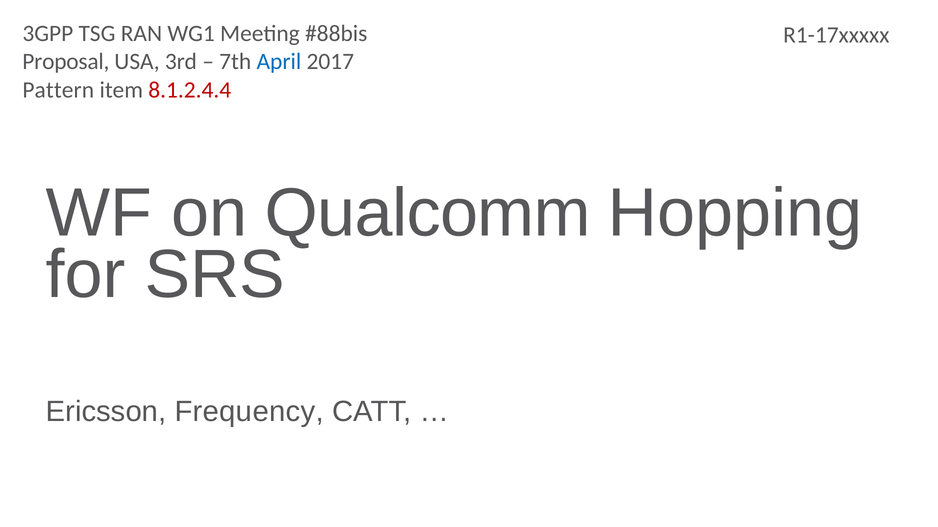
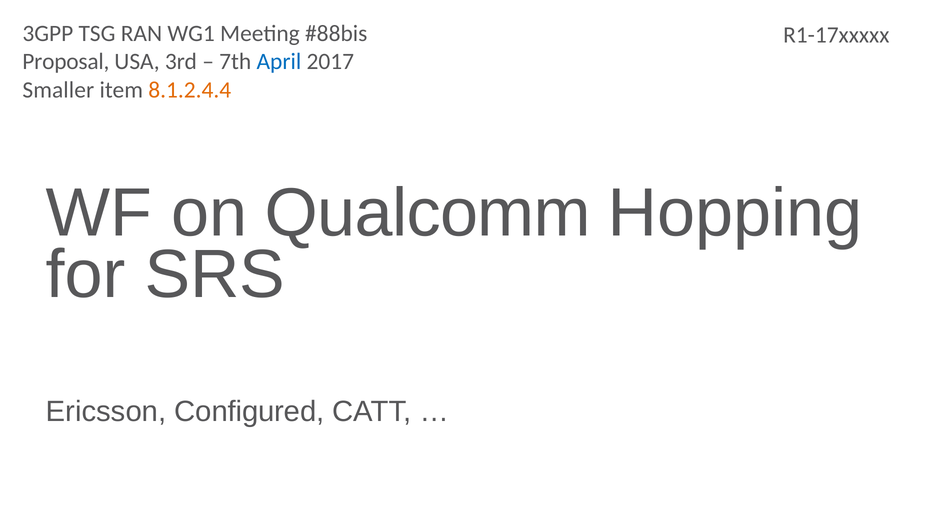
Pattern: Pattern -> Smaller
8.1.2.4.4 colour: red -> orange
Frequency: Frequency -> Configured
